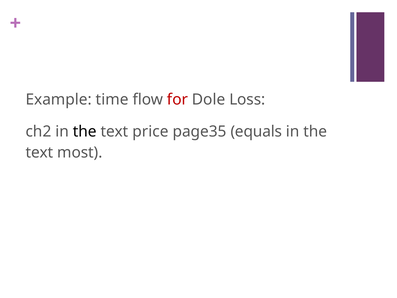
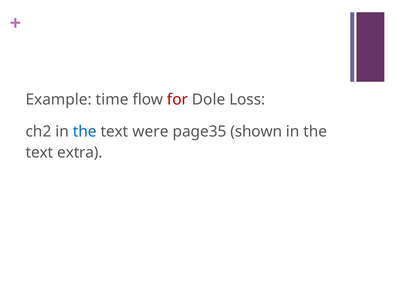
the at (85, 131) colour: black -> blue
price: price -> were
equals: equals -> shown
most: most -> extra
